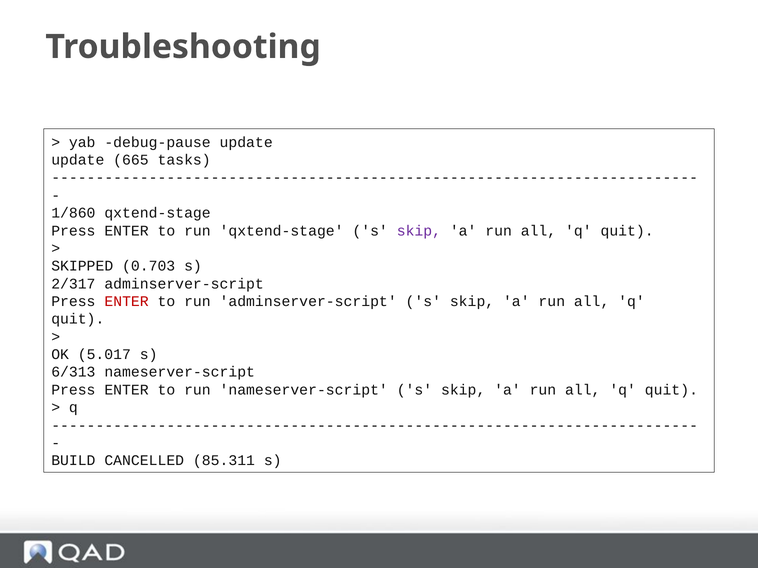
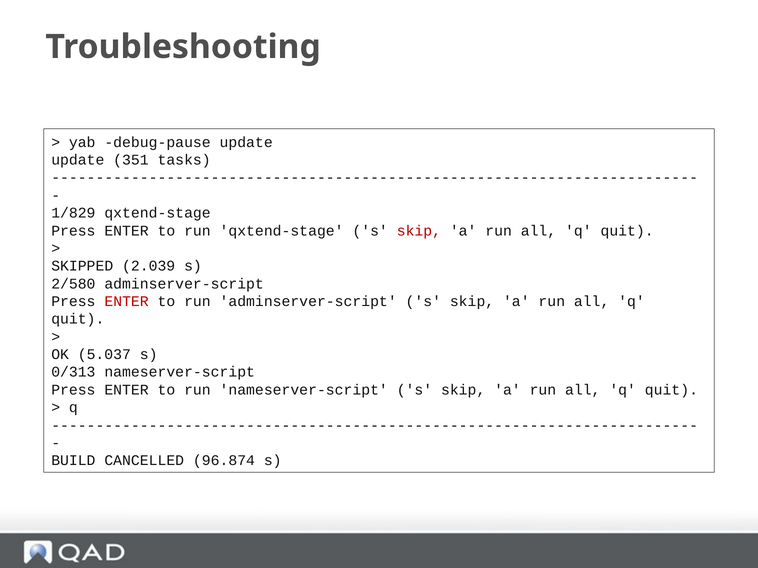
665: 665 -> 351
1/860: 1/860 -> 1/829
skip at (419, 231) colour: purple -> red
0.703: 0.703 -> 2.039
2/317: 2/317 -> 2/580
5.017: 5.017 -> 5.037
6/313: 6/313 -> 0/313
85.311: 85.311 -> 96.874
